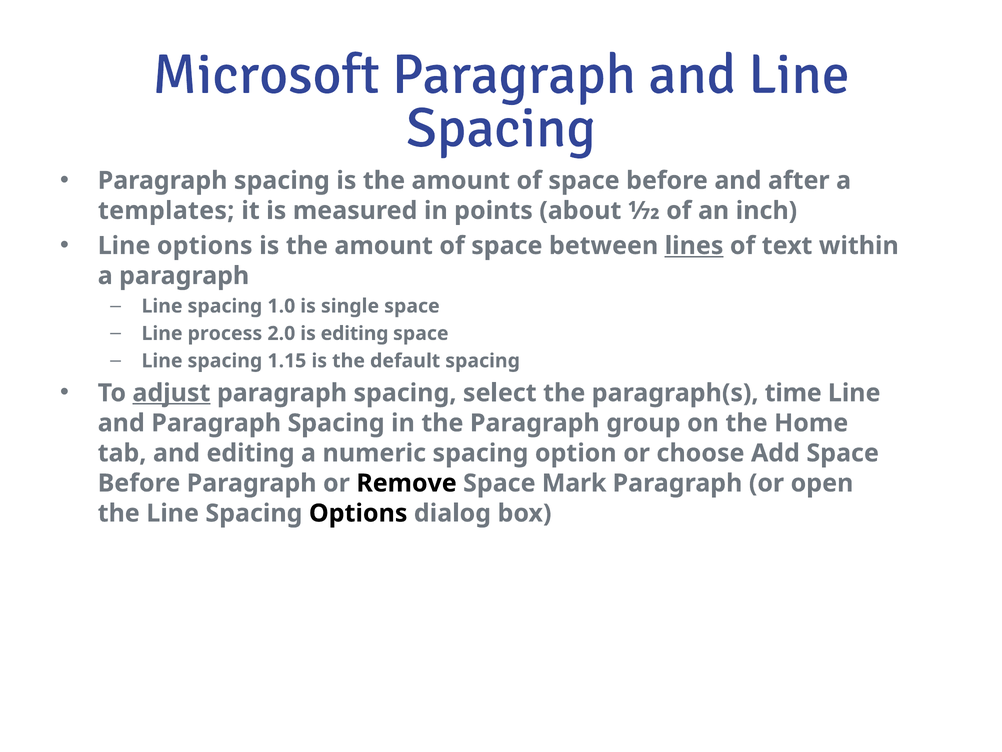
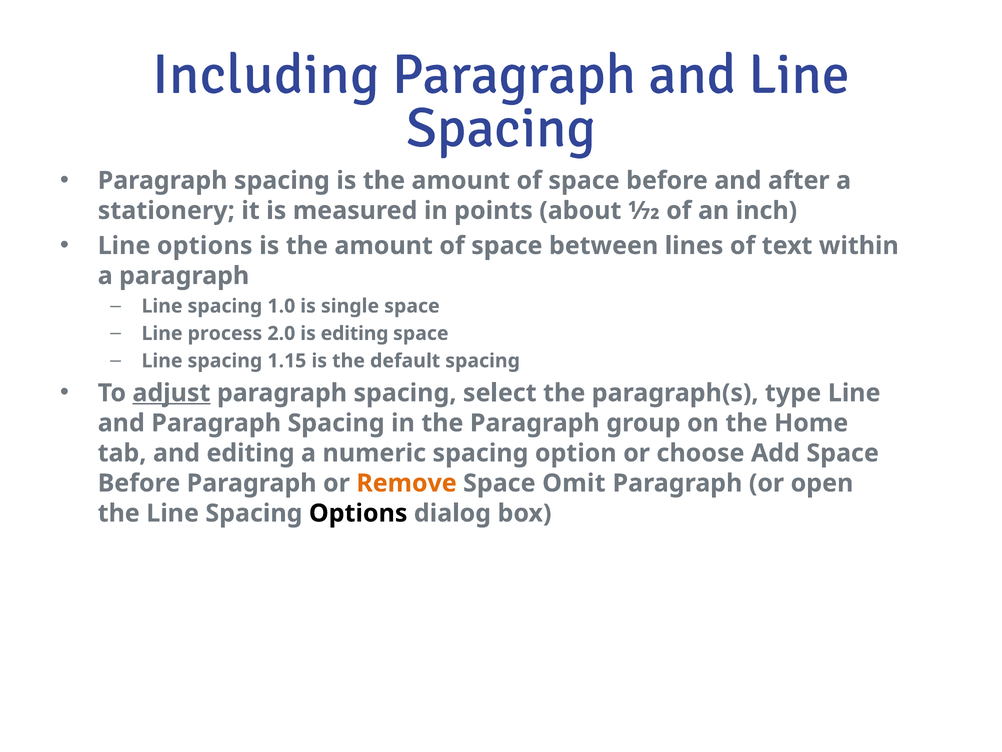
Microsoft: Microsoft -> Including
templates: templates -> stationery
lines underline: present -> none
time: time -> type
Remove colour: black -> orange
Mark: Mark -> Omit
